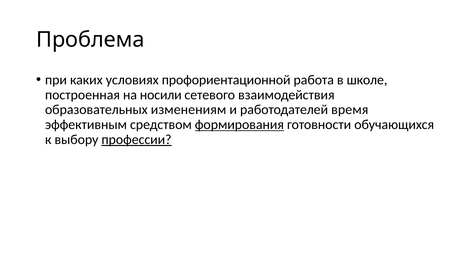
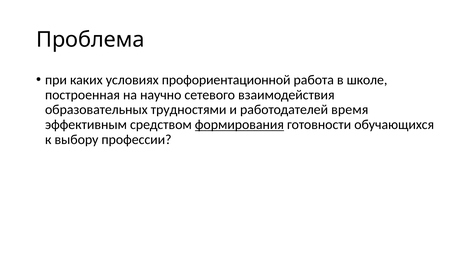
носили: носили -> научно
изменениям: изменениям -> трудностями
профессии underline: present -> none
